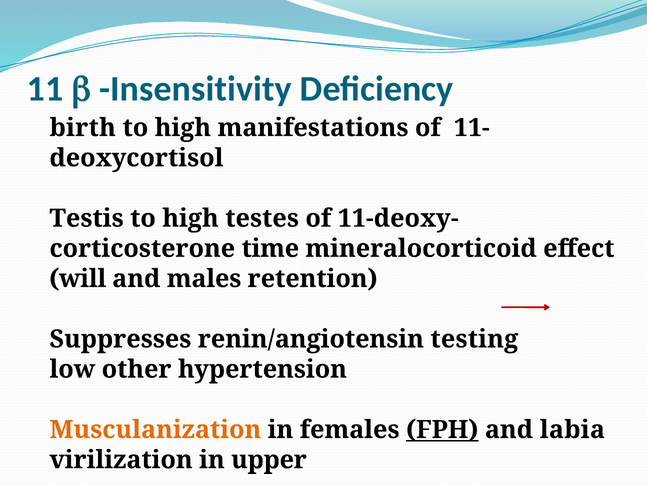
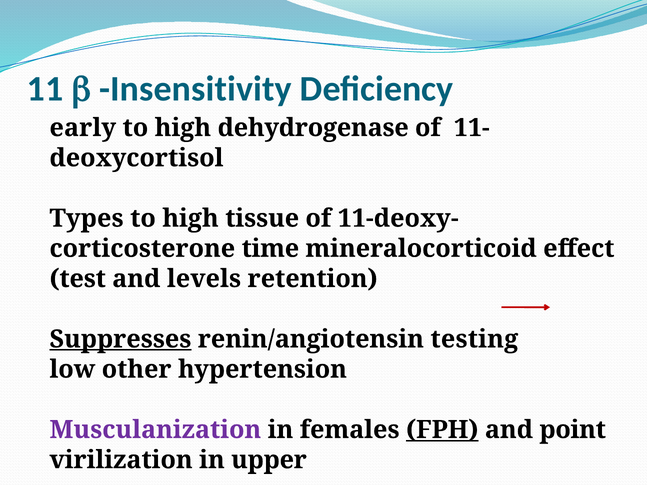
birth: birth -> early
manifestations: manifestations -> dehydrogenase
Testis: Testis -> Types
testes: testes -> tissue
will: will -> test
males: males -> levels
Suppresses underline: none -> present
Musculanization colour: orange -> purple
labia: labia -> point
